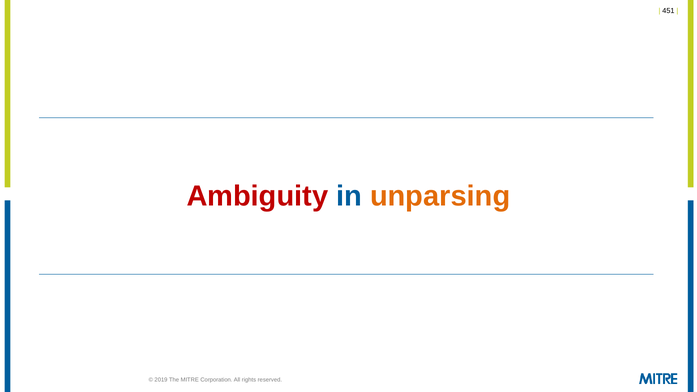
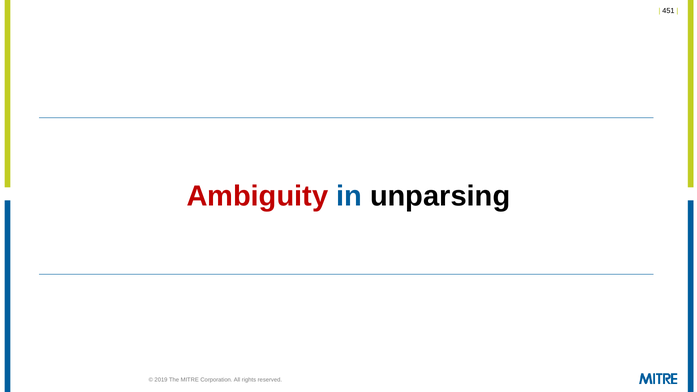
unparsing colour: orange -> black
